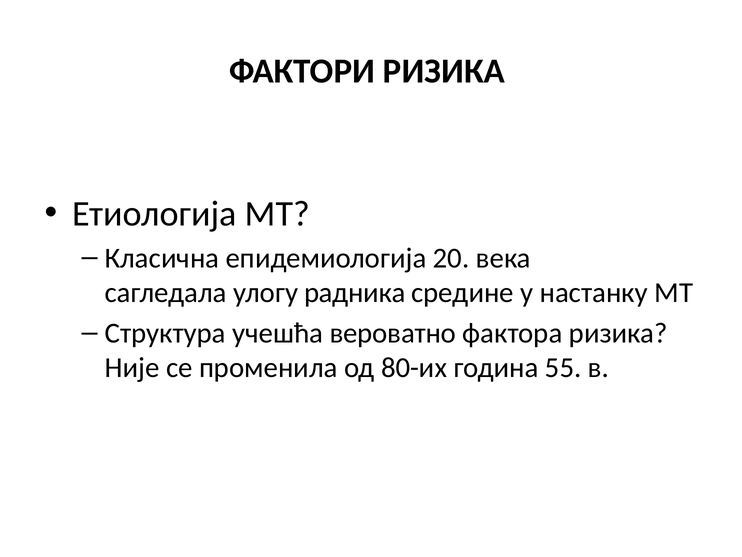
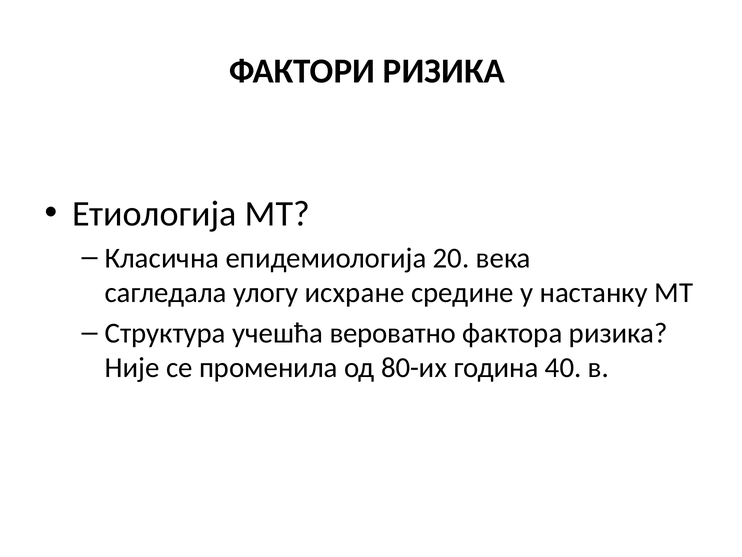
радника: радника -> исхране
55: 55 -> 40
